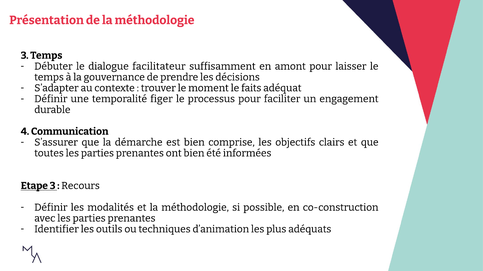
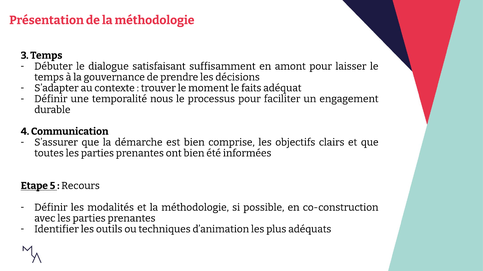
facilitateur: facilitateur -> satisfaisant
figer: figer -> nous
Etape 3: 3 -> 5
